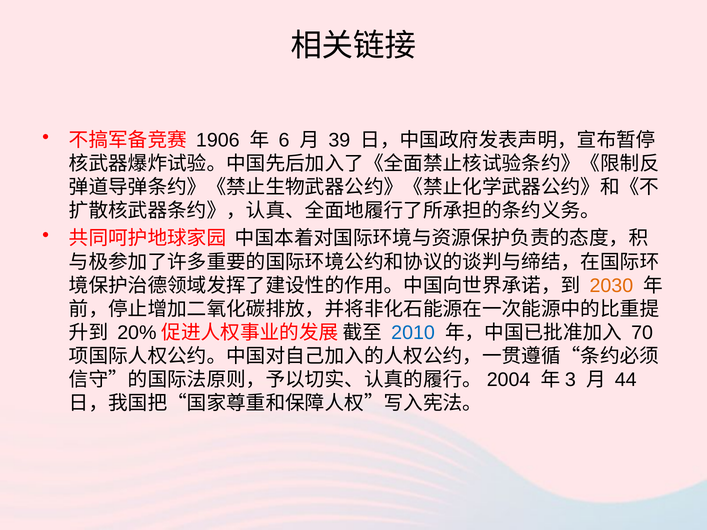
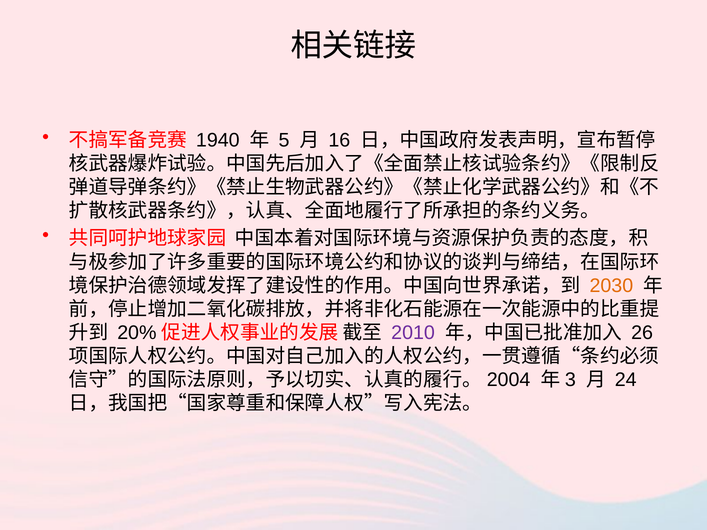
1906: 1906 -> 1940
6: 6 -> 5
39: 39 -> 16
2010 colour: blue -> purple
70: 70 -> 26
44: 44 -> 24
